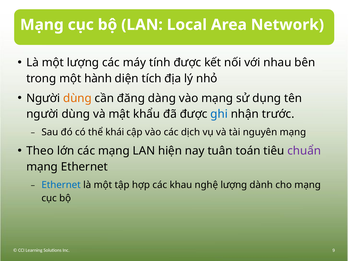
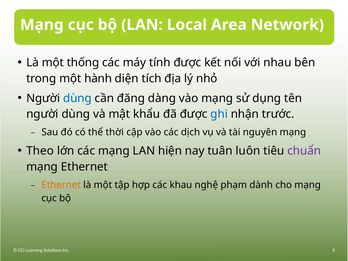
một lượng: lượng -> thống
dùng at (77, 98) colour: orange -> blue
khái: khái -> thời
toán: toán -> luôn
Ethernet at (61, 185) colour: blue -> orange
nghệ lượng: lượng -> phạm
